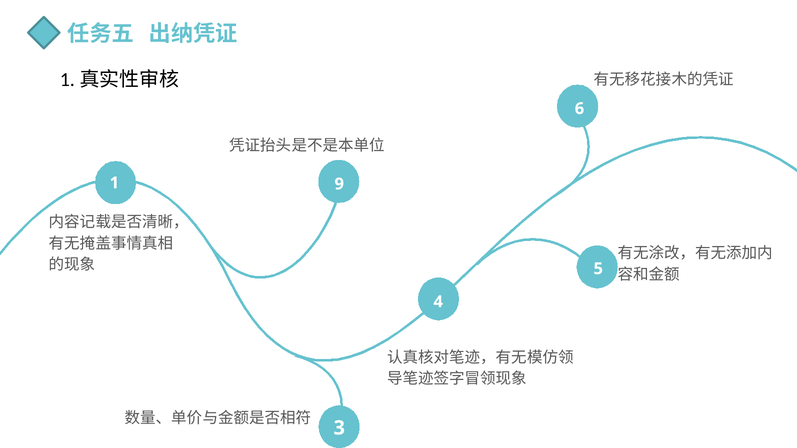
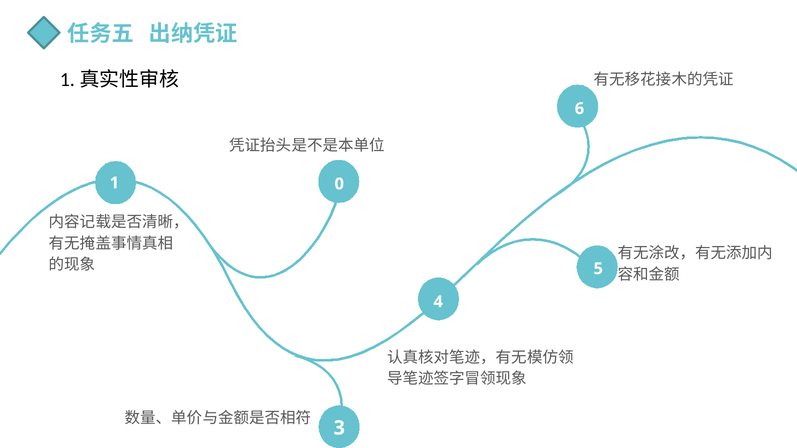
9: 9 -> 0
